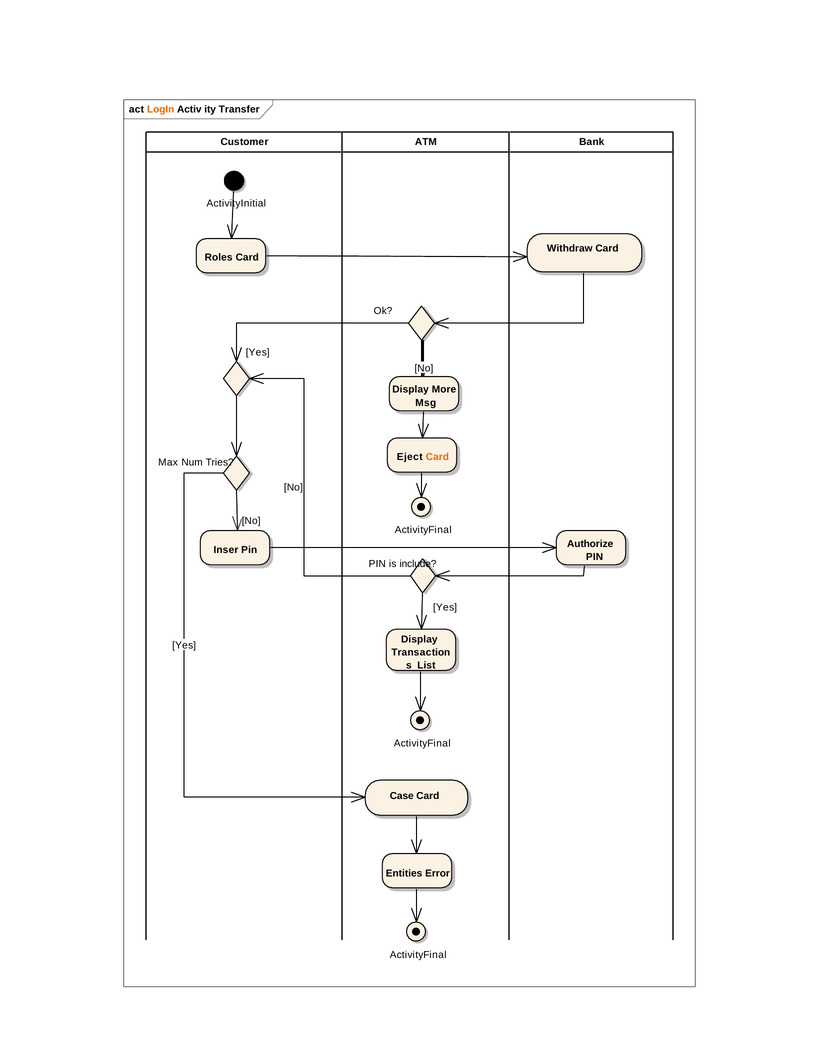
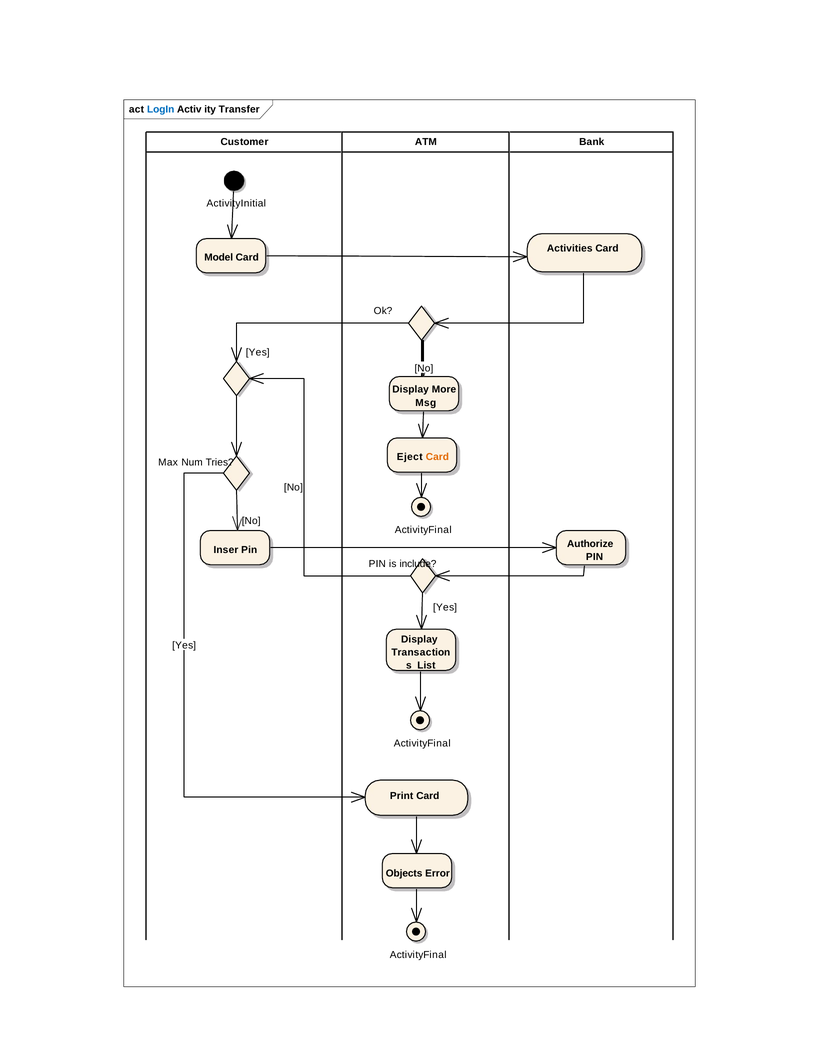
LogIn colour: orange -> blue
Withdraw: Withdraw -> Activities
Roles: Roles -> Model
Case: Case -> Print
Entities: Entities -> Objects
